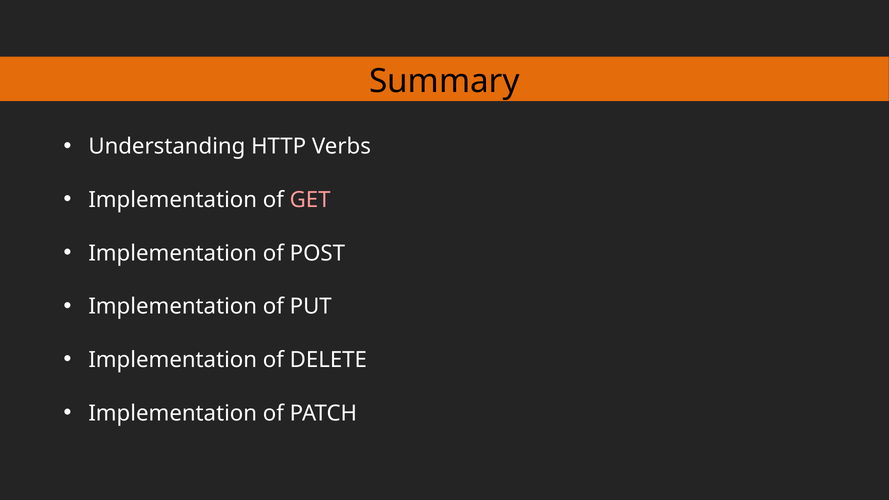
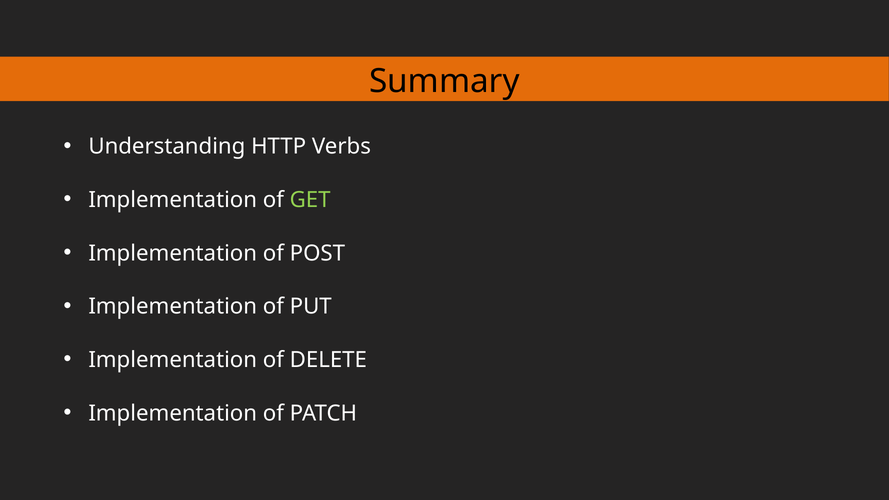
GET colour: pink -> light green
